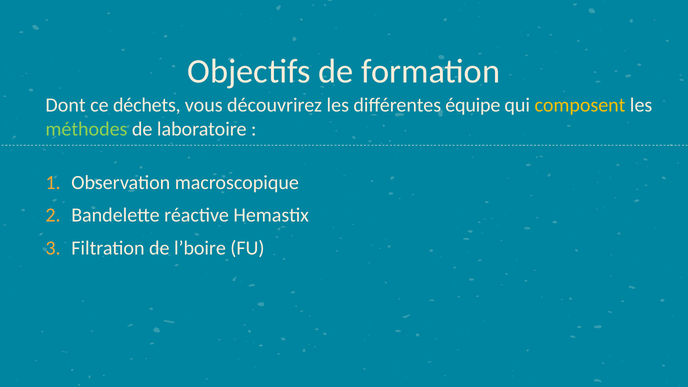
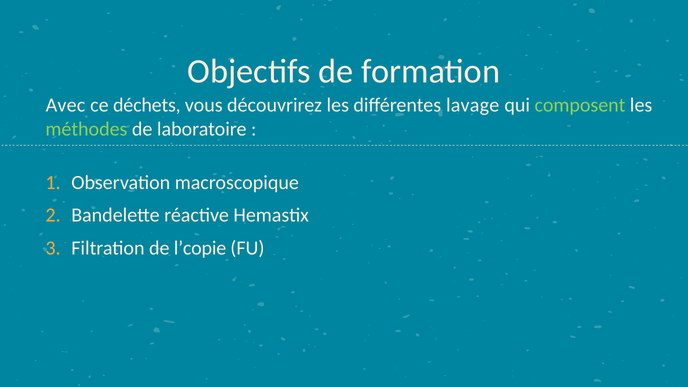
Dont: Dont -> Avec
équipe: équipe -> lavage
composent colour: yellow -> light green
l’boire: l’boire -> l’copie
